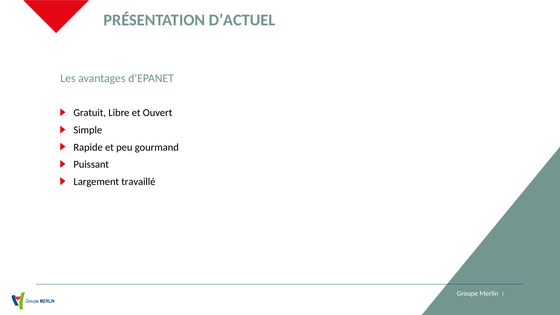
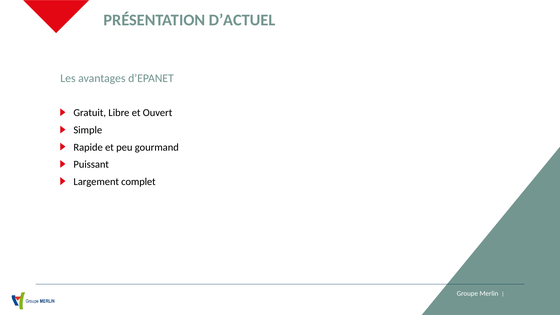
travaillé: travaillé -> complet
